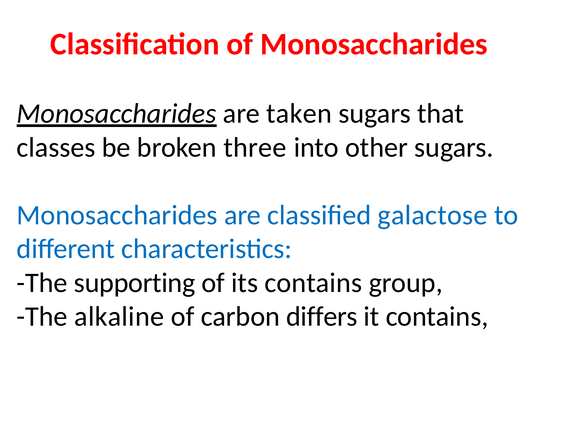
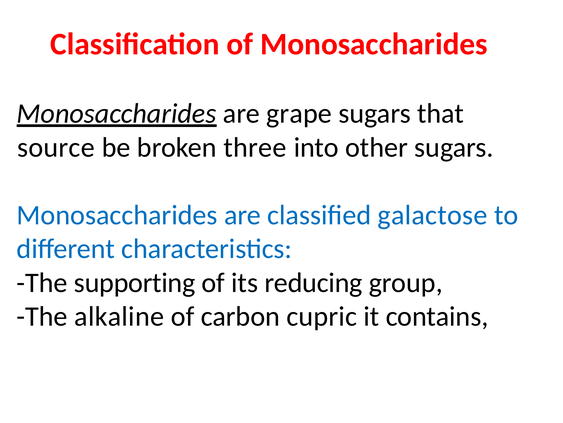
taken: taken -> grape
classes: classes -> source
its contains: contains -> reducing
differs: differs -> cupric
